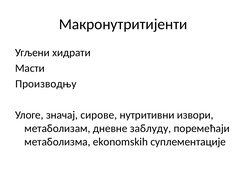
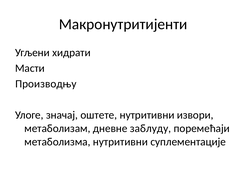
сирове: сирове -> оштете
метаболизма ekonomskih: ekonomskih -> нутритивни
